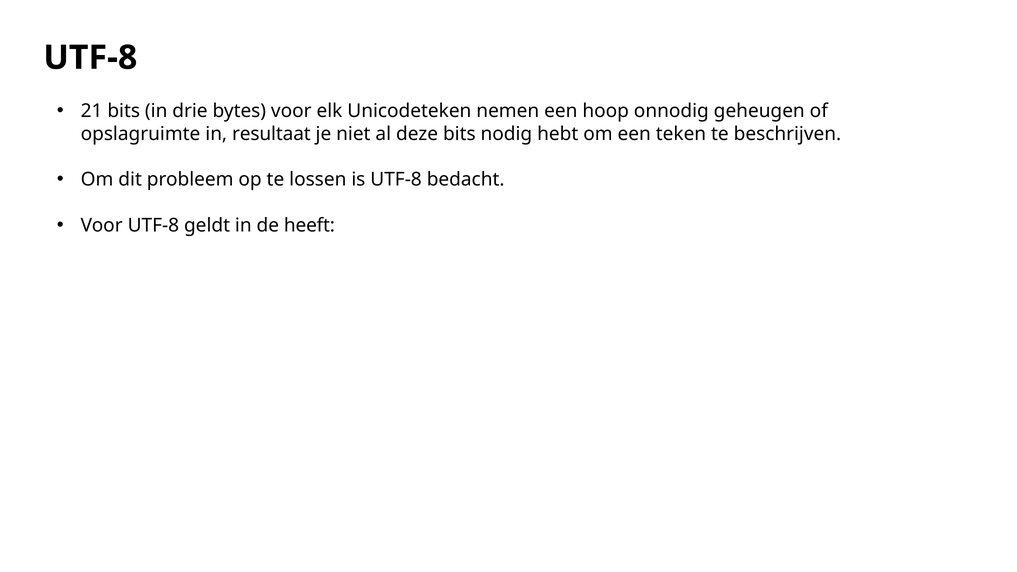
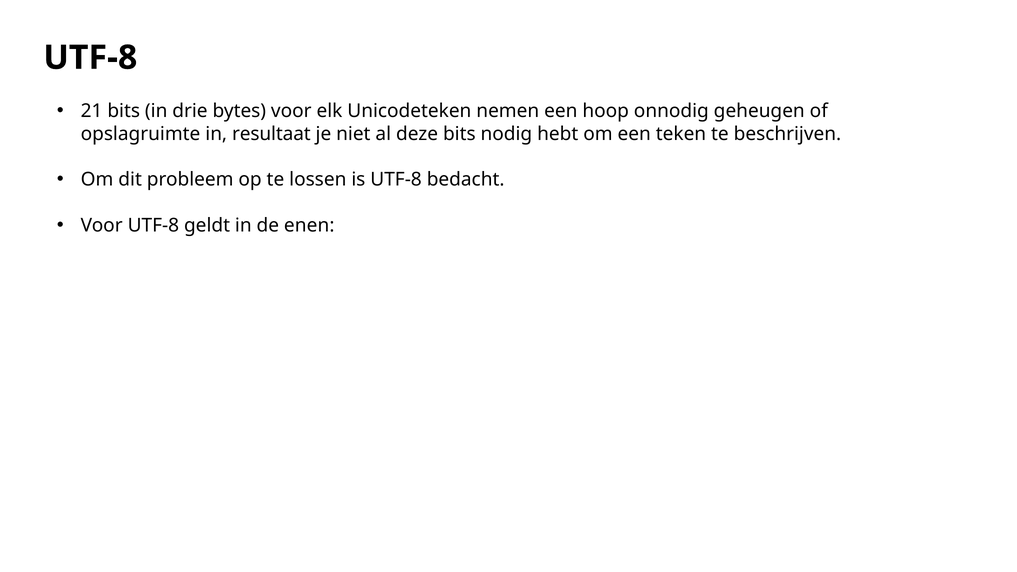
heeft: heeft -> enen
